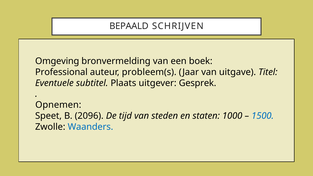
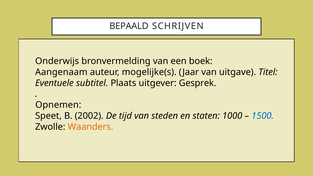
Omgeving: Omgeving -> Onderwijs
Professional: Professional -> Aangenaam
probleem(s: probleem(s -> mogelijke(s
2096: 2096 -> 2002
Waanders colour: blue -> orange
